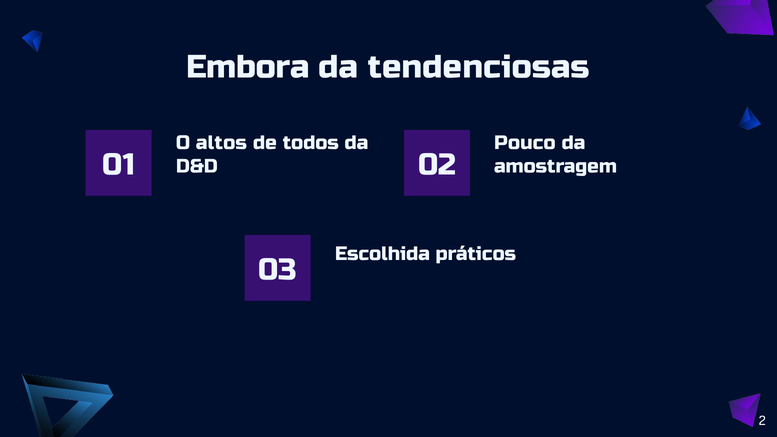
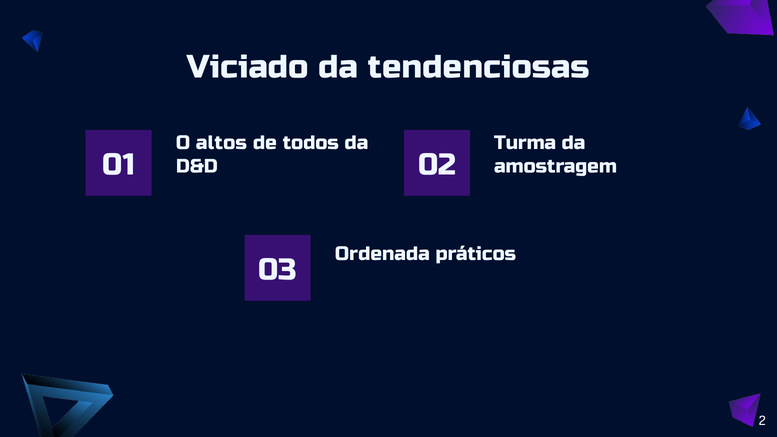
Embora: Embora -> Viciado
Pouco: Pouco -> Turma
Escolhida: Escolhida -> Ordenada
